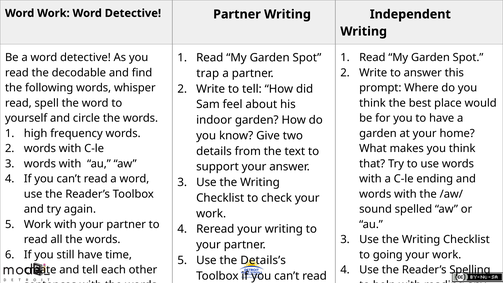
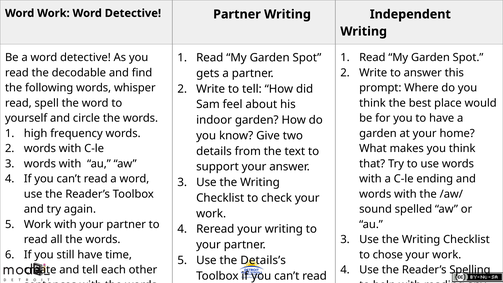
trap: trap -> gets
going: going -> chose
